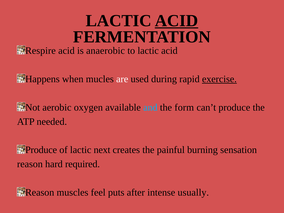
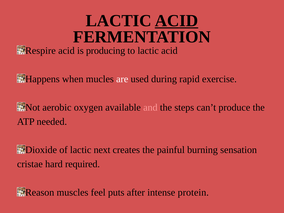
anaerobic: anaerobic -> producing
exercise underline: present -> none
and colour: light blue -> pink
form: form -> steps
Produce at (41, 150): Produce -> Dioxide
reason at (30, 164): reason -> cristae
usually: usually -> protein
